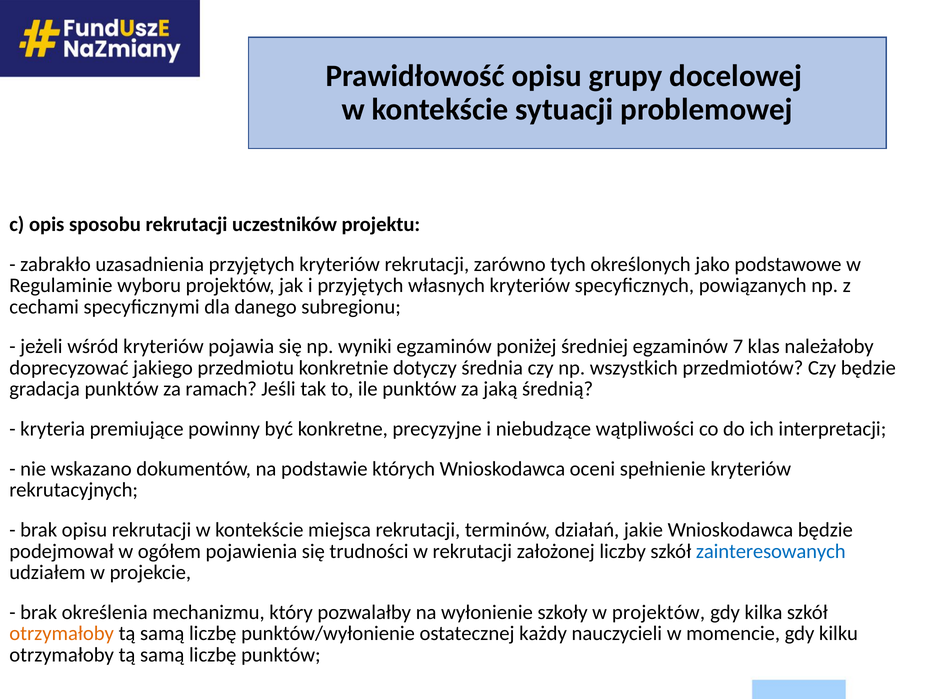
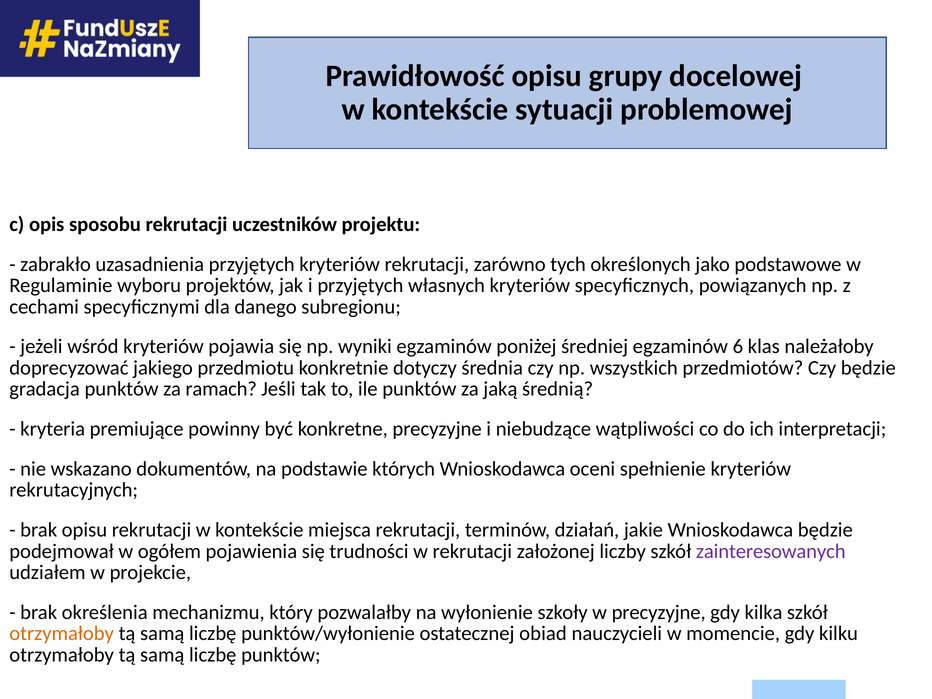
7: 7 -> 6
zainteresowanych colour: blue -> purple
w projektów: projektów -> precyzyjne
każdy: każdy -> obiad
